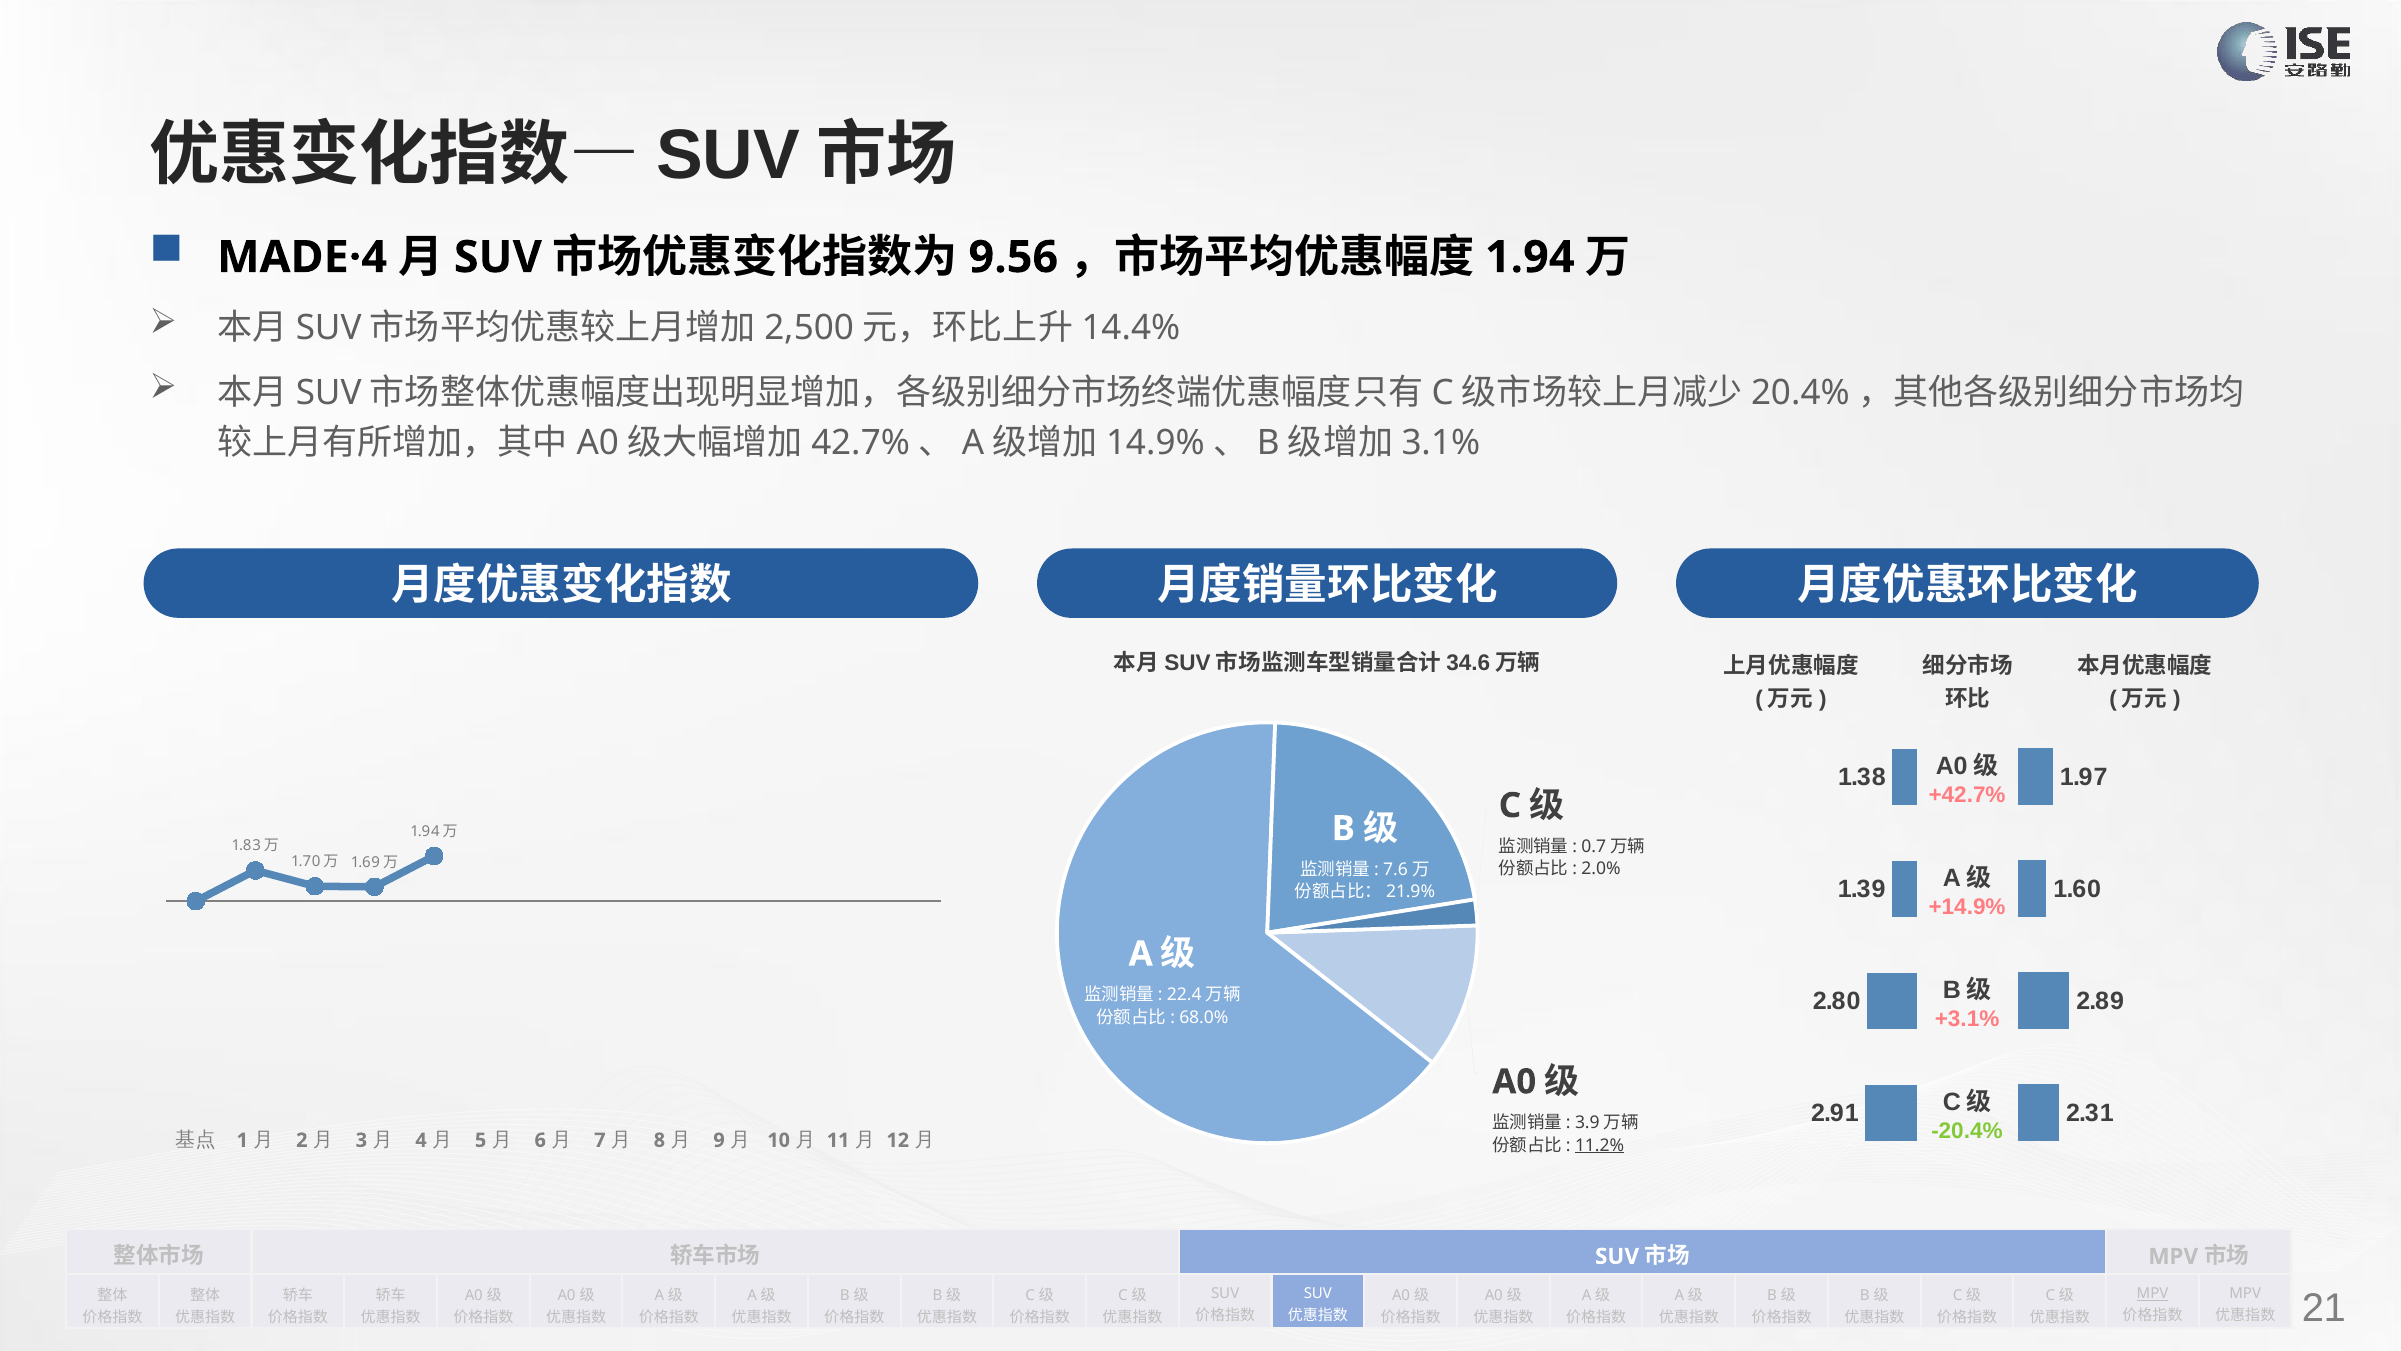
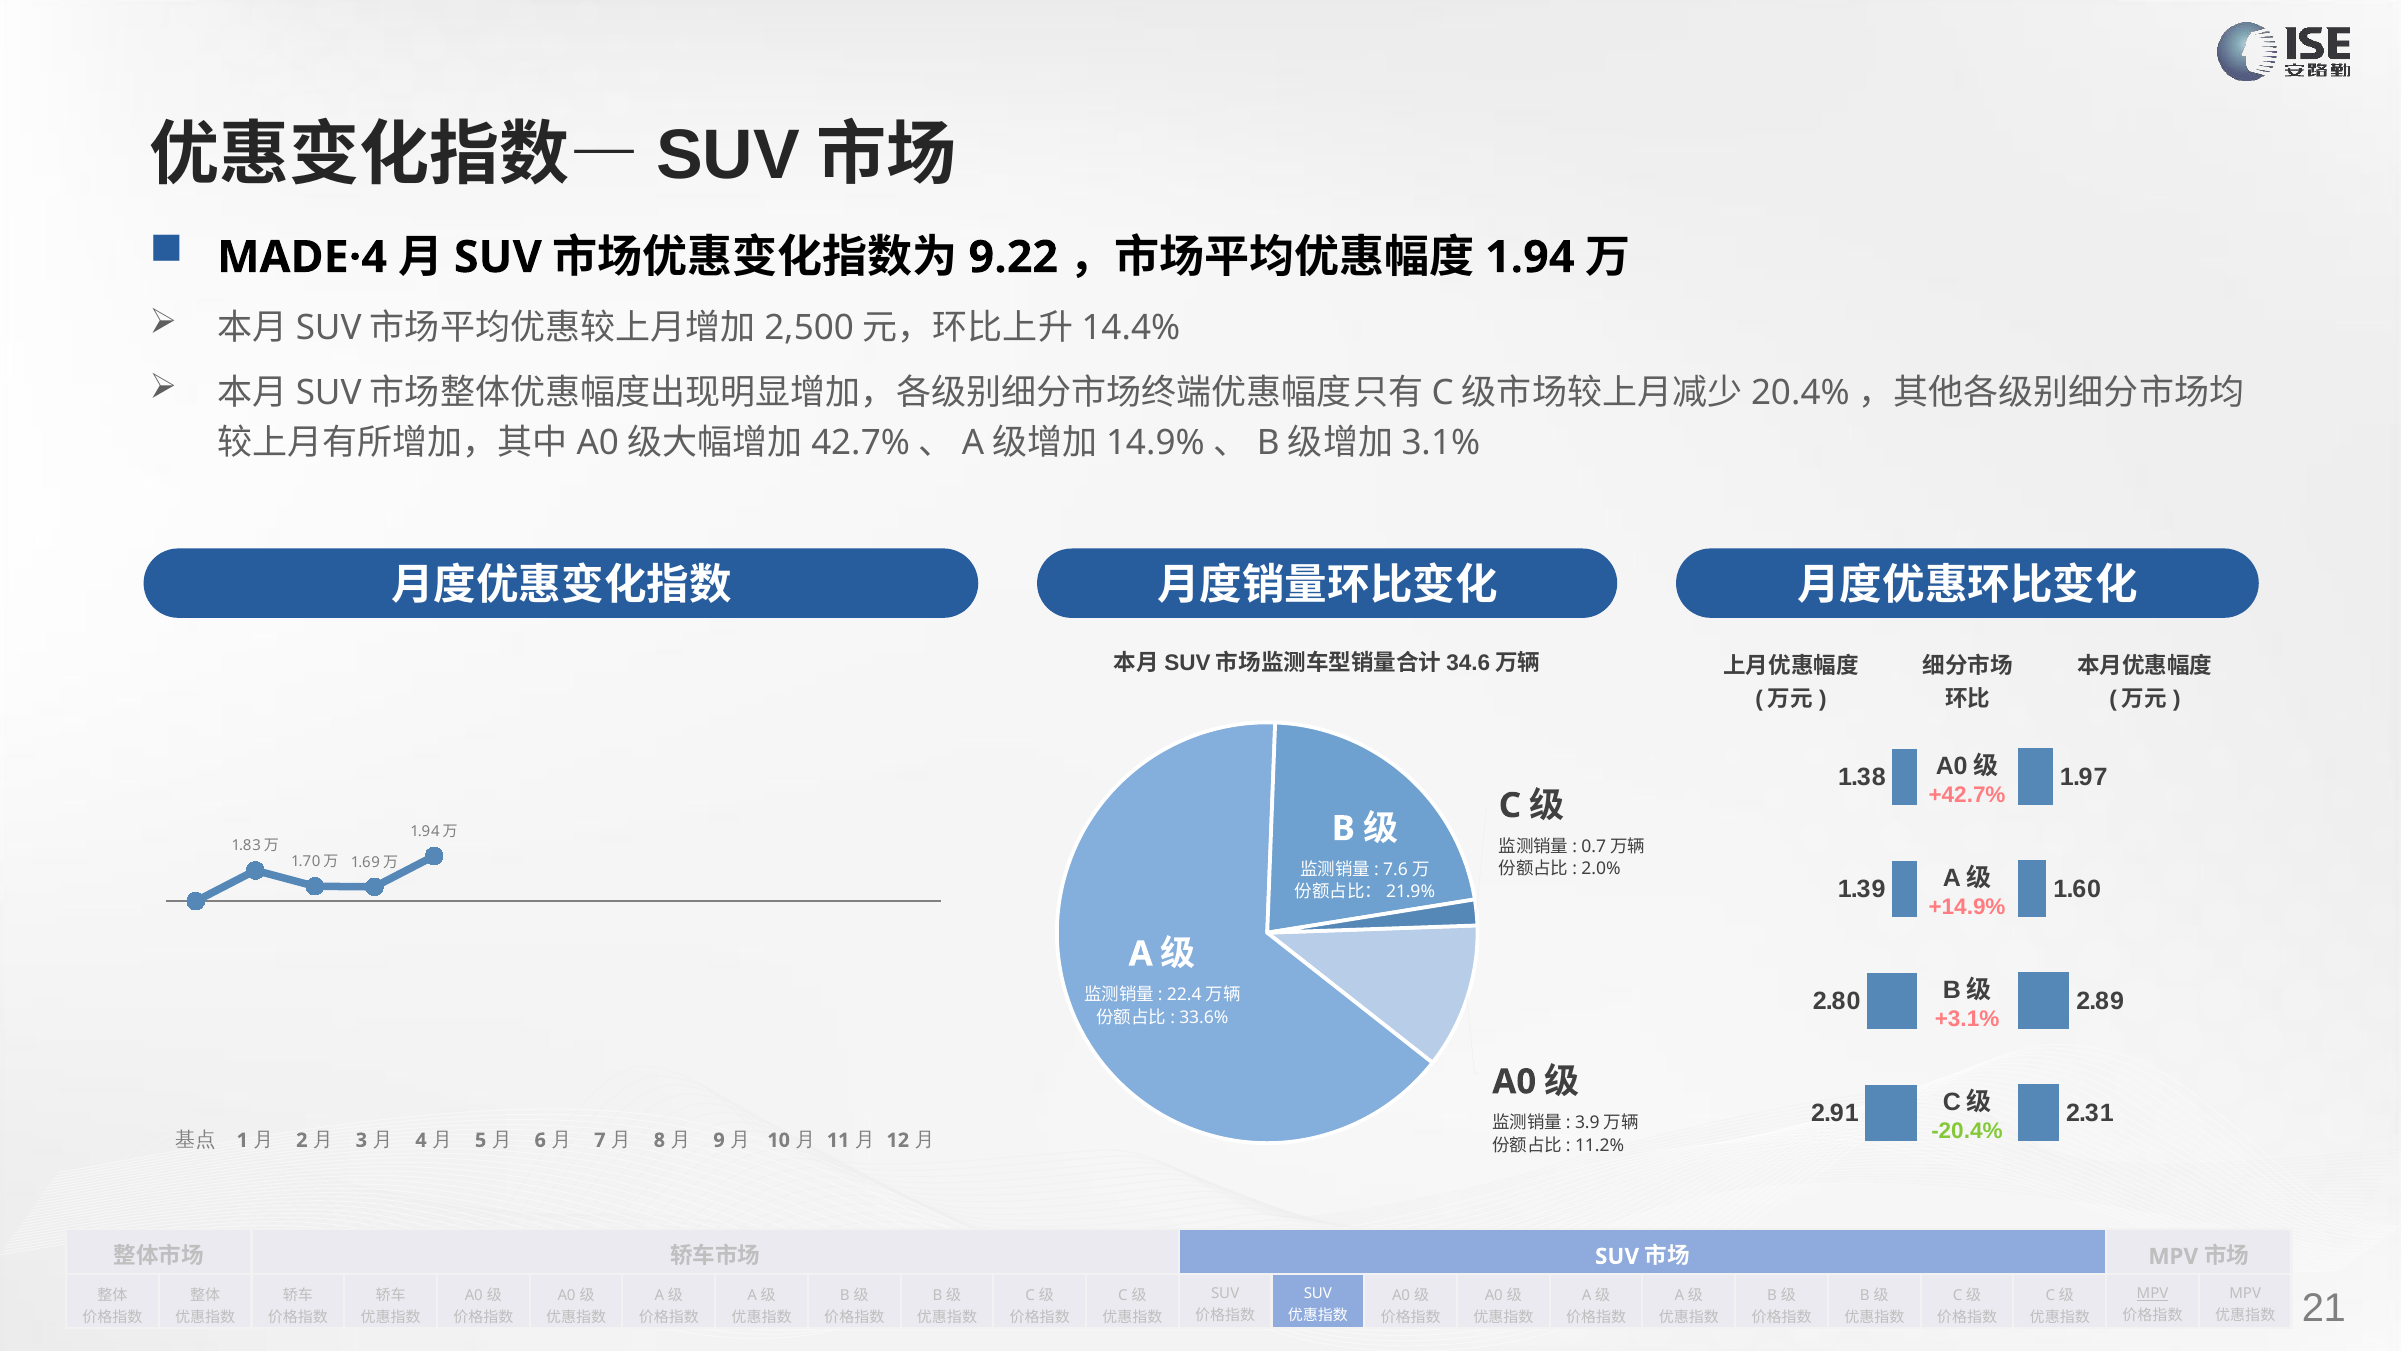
9.56: 9.56 -> 9.22
68.0%: 68.0% -> 33.6%
11.2% underline: present -> none
